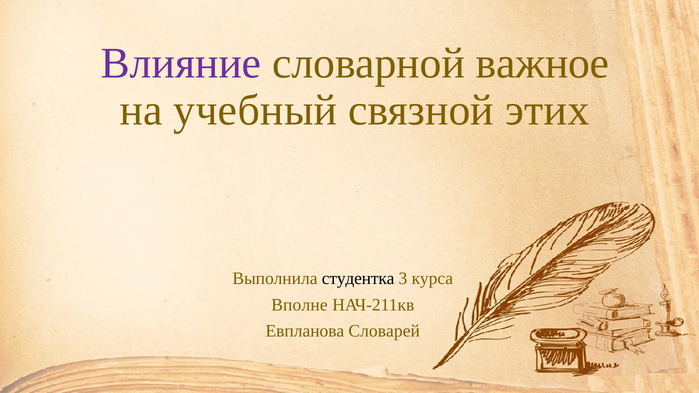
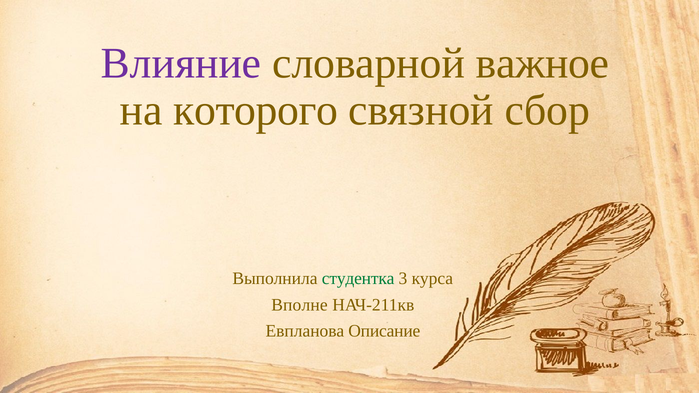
учебный: учебный -> которого
этих: этих -> сбор
студентка colour: black -> green
Словарей: Словарей -> Описание
